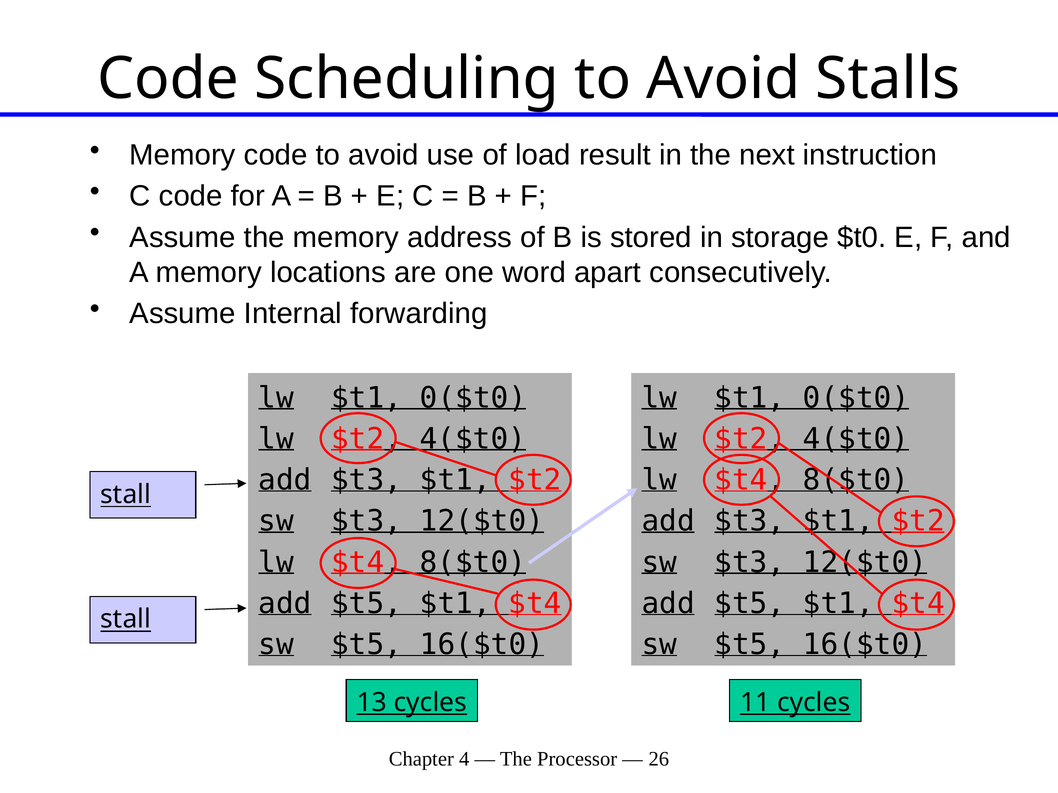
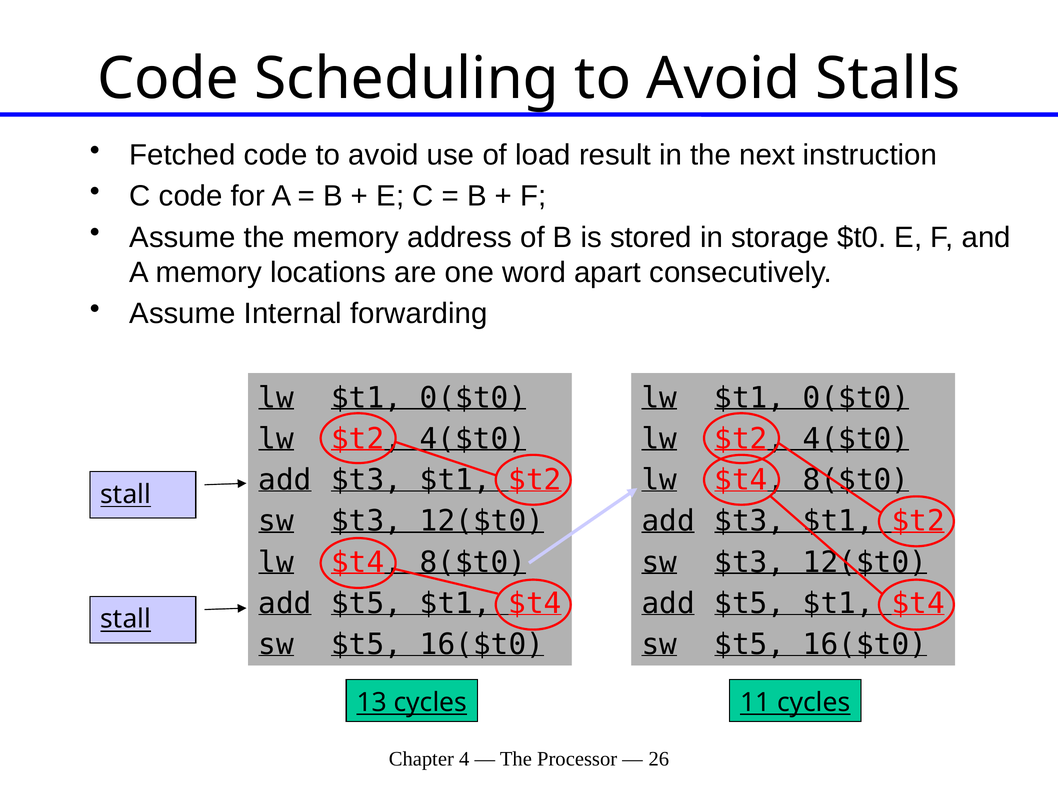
Memory at (183, 155): Memory -> Fetched
